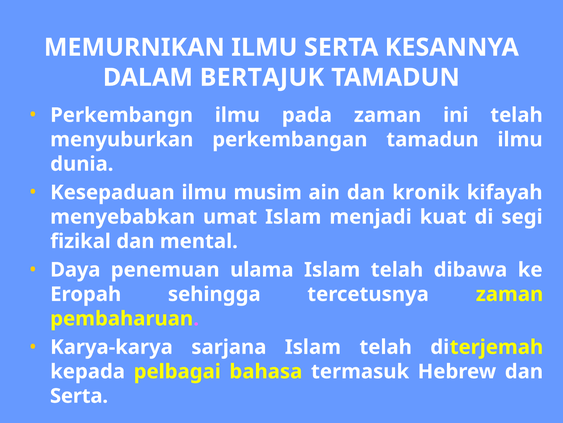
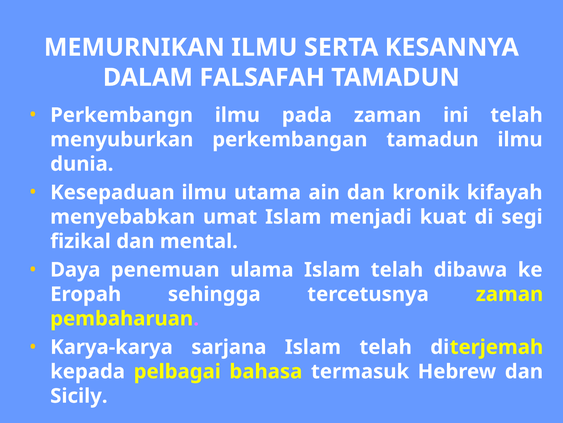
BERTAJUK: BERTAJUK -> FALSAFAH
musim: musim -> utama
Serta at (79, 395): Serta -> Sicily
